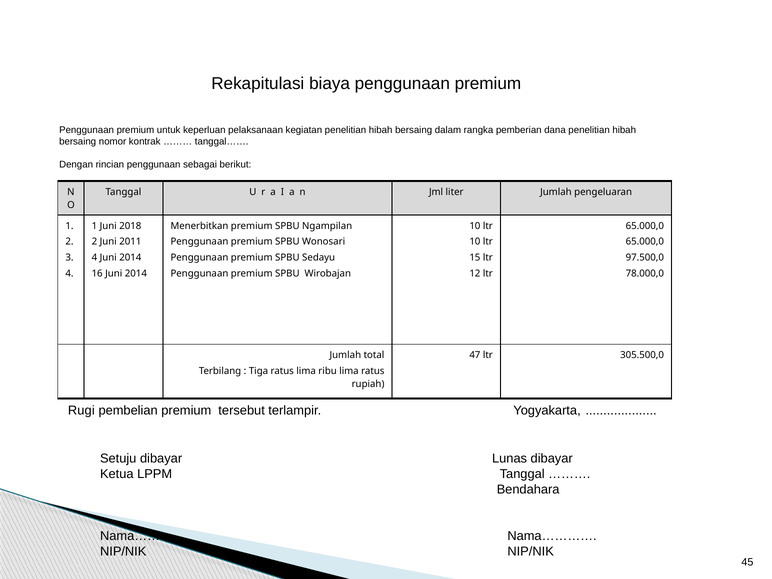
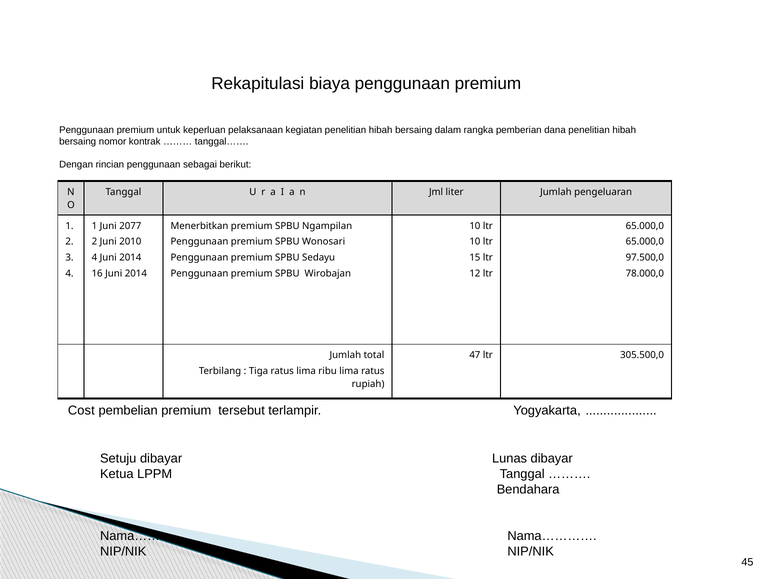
2018: 2018 -> 2077
2011: 2011 -> 2010
Rugi: Rugi -> Cost
